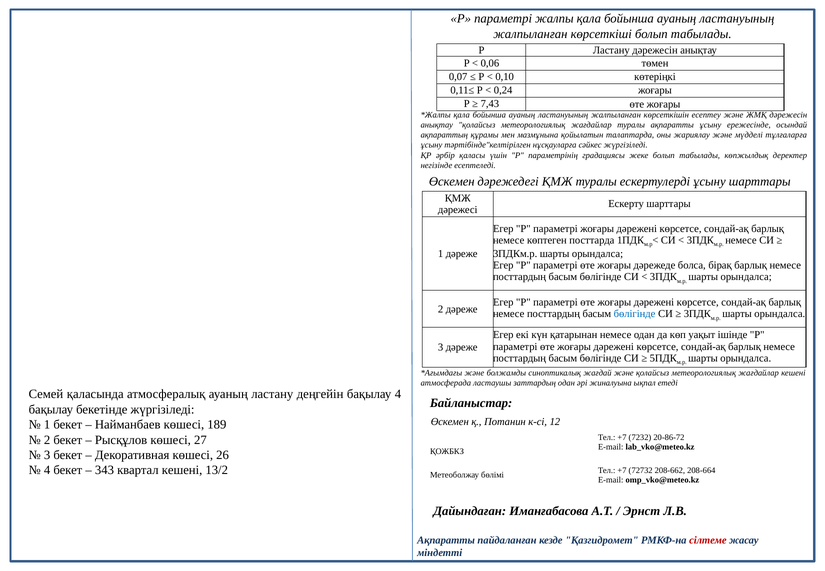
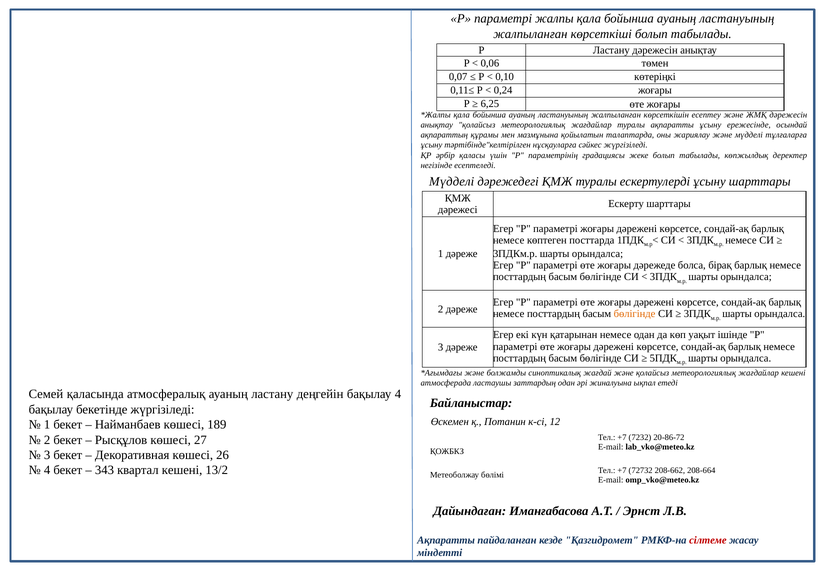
7,43: 7,43 -> 6,25
Өскемен at (452, 182): Өскемен -> Мүдделі
бөлігінде at (635, 314) colour: blue -> orange
